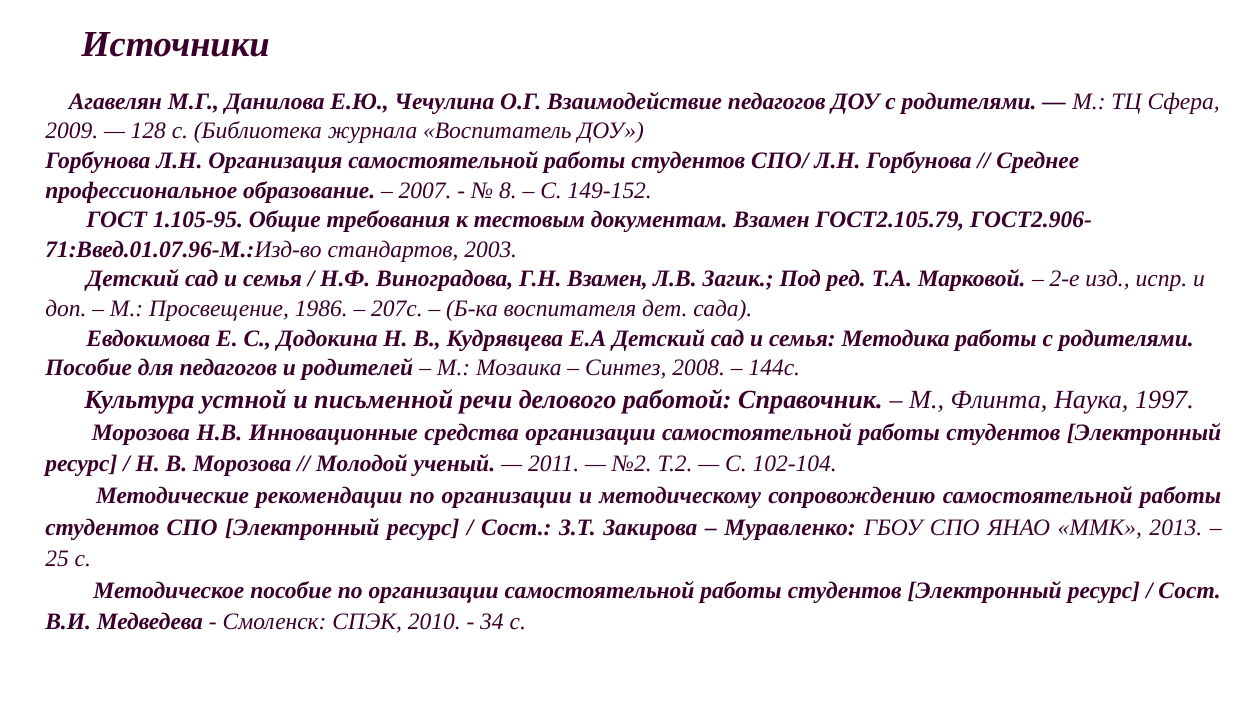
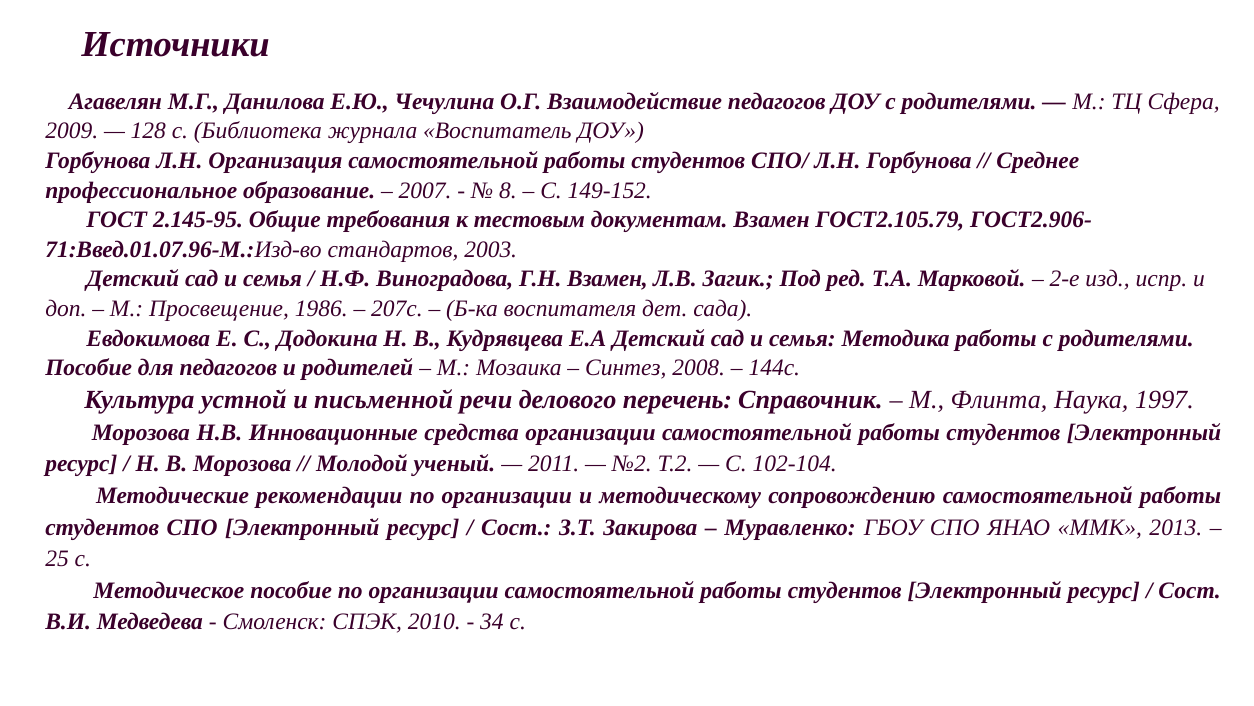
1.105-95: 1.105-95 -> 2.145-95
работой: работой -> перечень
